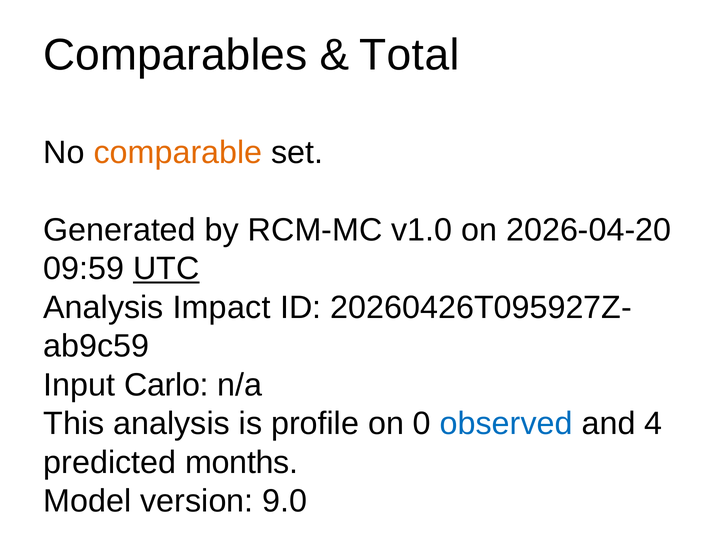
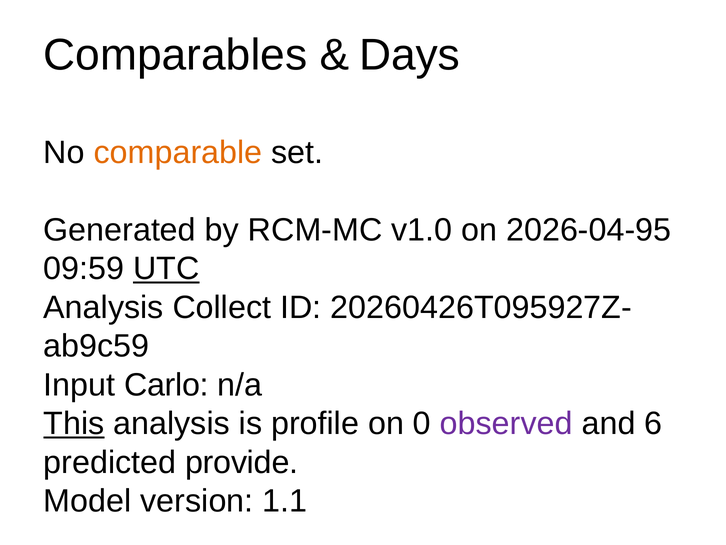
Total: Total -> Days
2026-04-20: 2026-04-20 -> 2026-04-95
Impact: Impact -> Collect
This underline: none -> present
observed colour: blue -> purple
4: 4 -> 6
months: months -> provide
9.0: 9.0 -> 1.1
